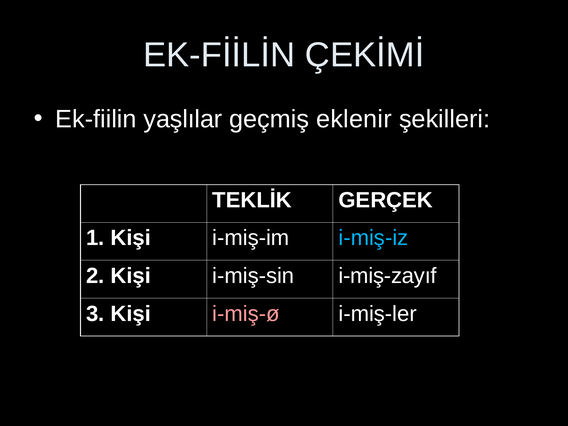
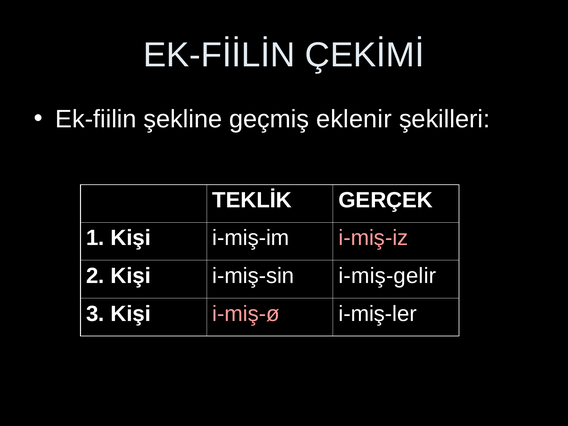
yaşlılar: yaşlılar -> şekline
i-miş-iz colour: light blue -> pink
i-miş-zayıf: i-miş-zayıf -> i-miş-gelir
